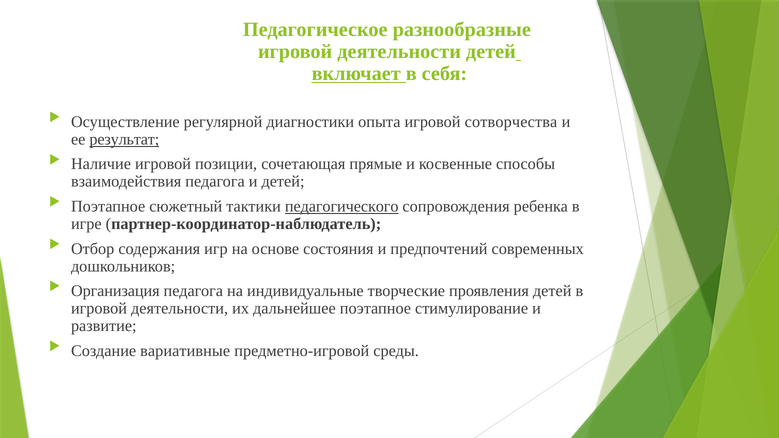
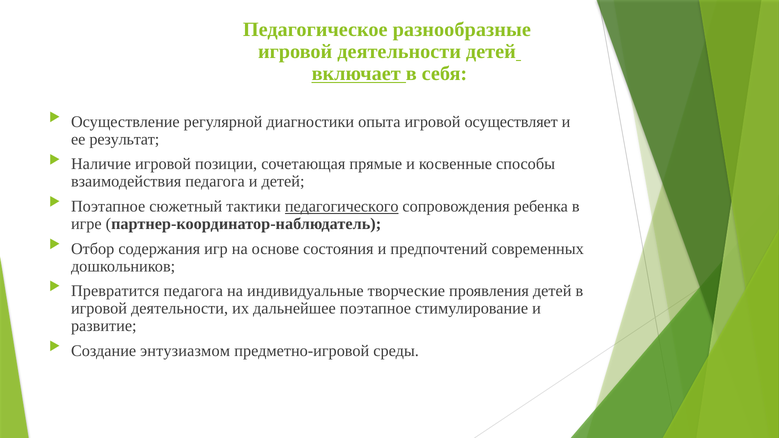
сотворчества: сотворчества -> осуществляет
результат underline: present -> none
Организация: Организация -> Превратится
вариативные: вариативные -> энтузиазмом
